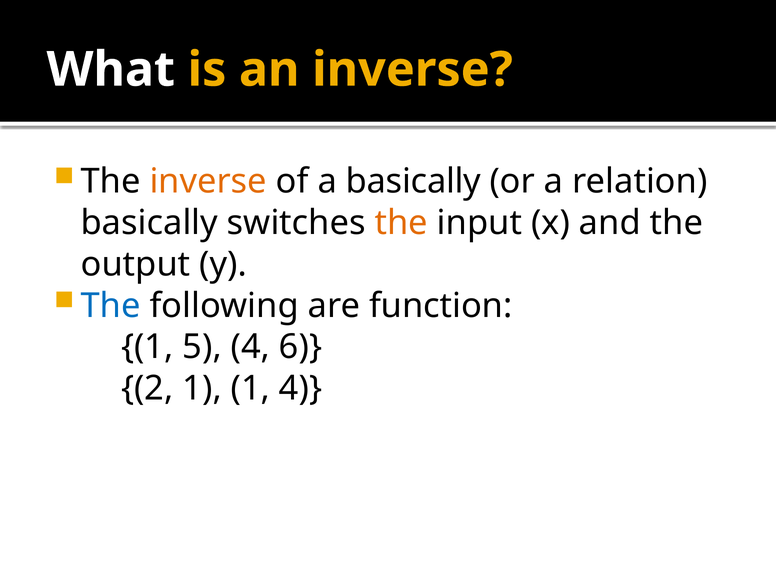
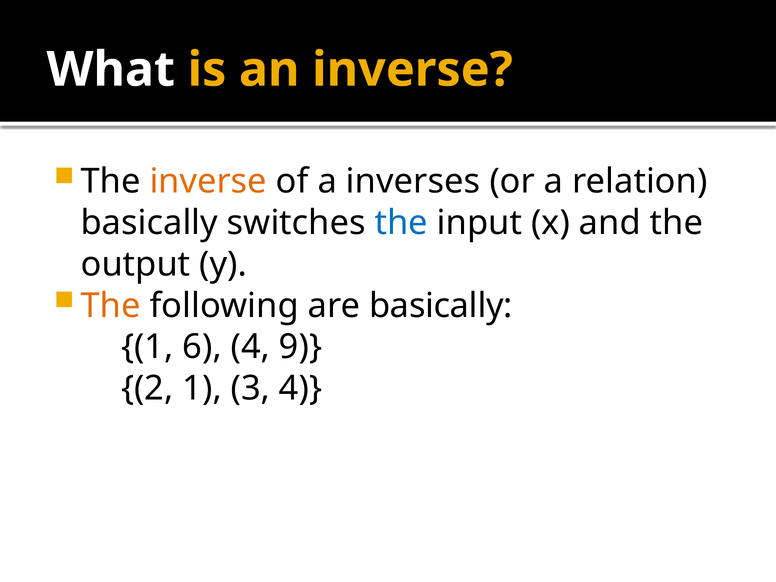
a basically: basically -> inverses
the at (401, 223) colour: orange -> blue
The at (111, 306) colour: blue -> orange
are function: function -> basically
5: 5 -> 6
6: 6 -> 9
1 1: 1 -> 3
